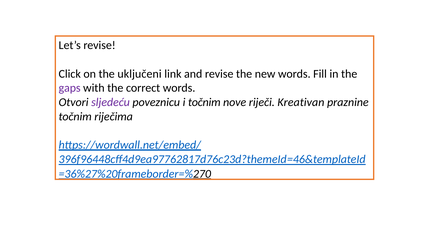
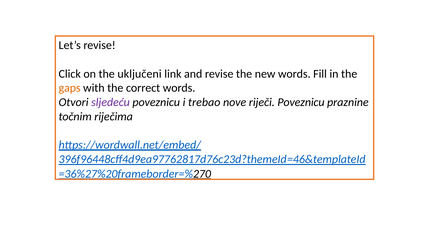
gaps colour: purple -> orange
i točnim: točnim -> trebao
riječi Kreativan: Kreativan -> Poveznicu
